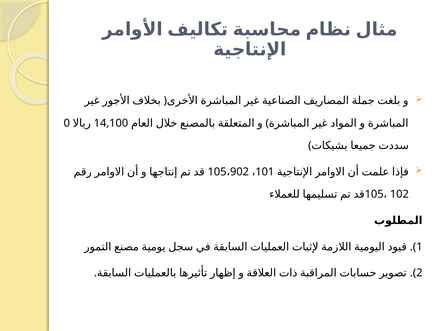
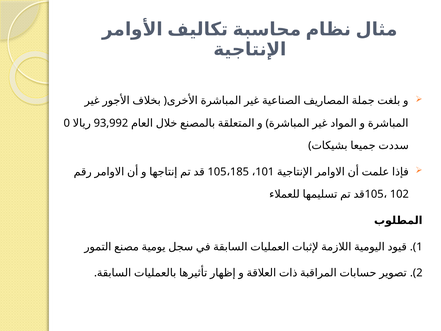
14,100: 14,100 -> 93,992
902: 902 -> 185
